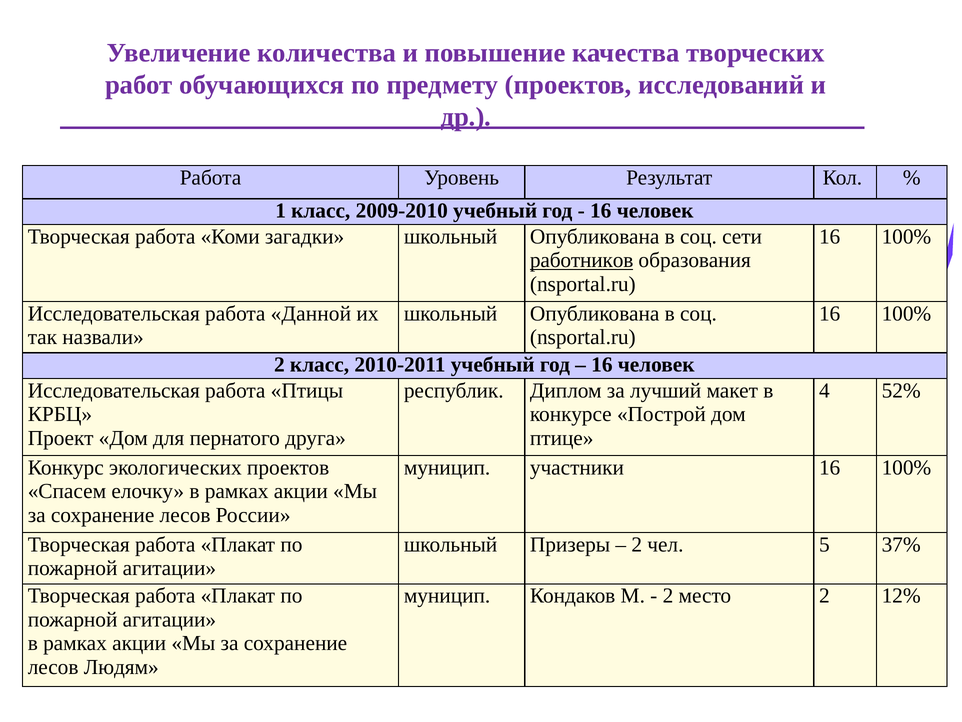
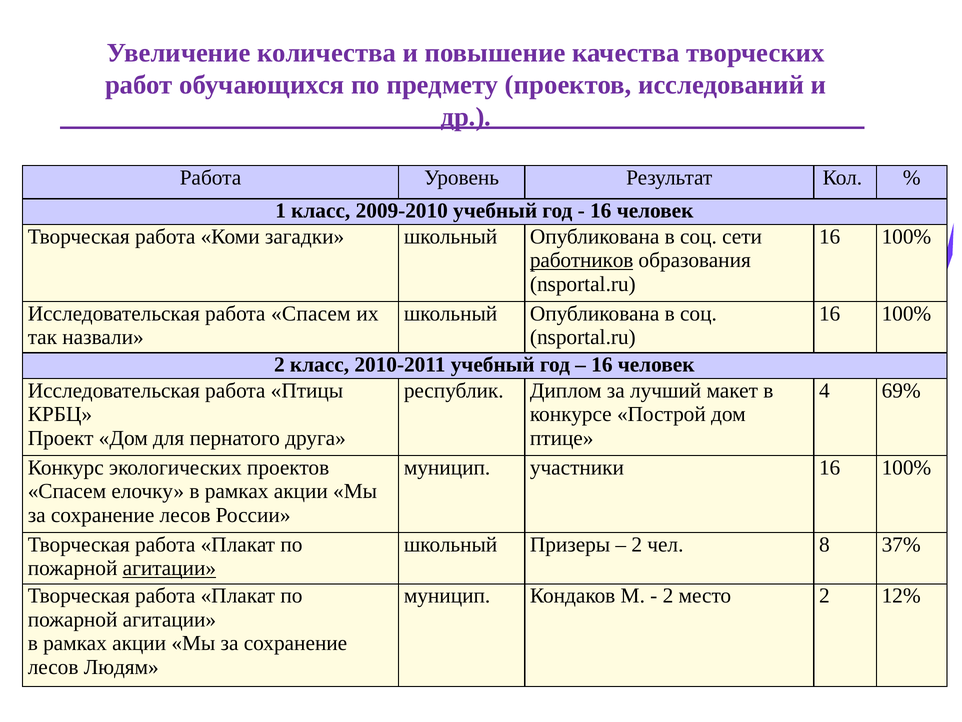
работа Данной: Данной -> Спасем
52%: 52% -> 69%
5: 5 -> 8
агитации at (169, 568) underline: none -> present
